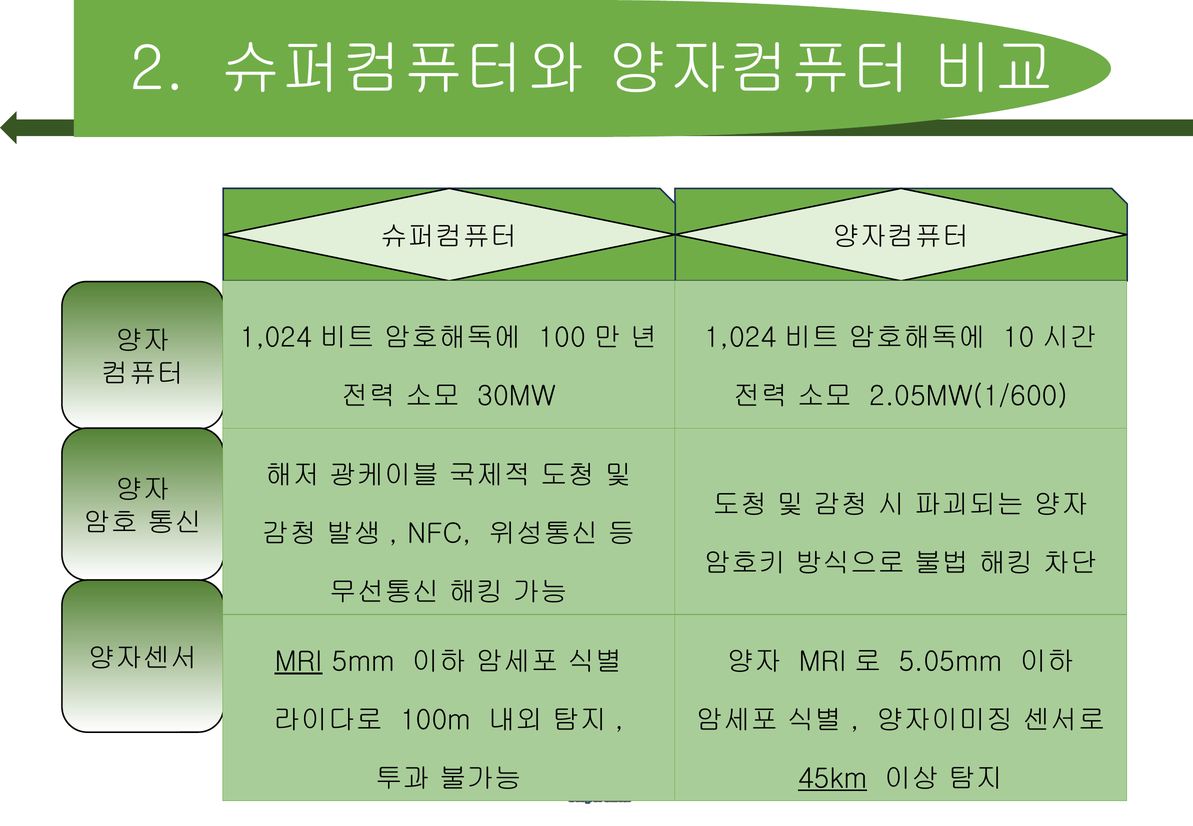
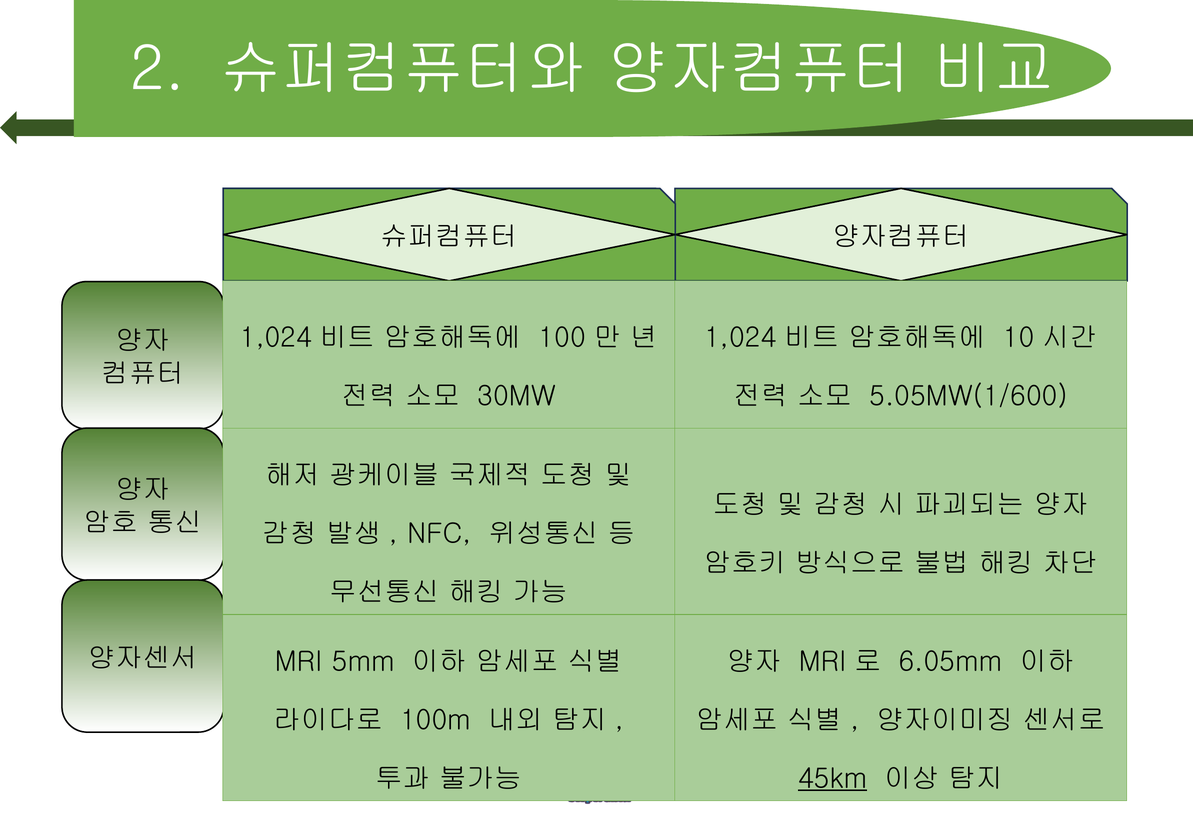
2.05MW(1/600: 2.05MW(1/600 -> 5.05MW(1/600
MRI at (299, 662) underline: present -> none
5.05mm: 5.05mm -> 6.05mm
